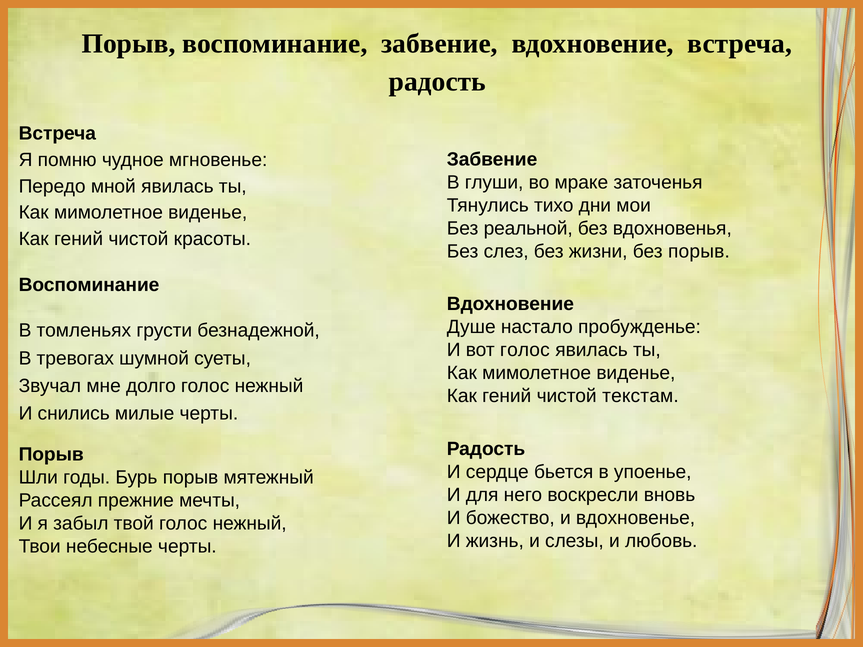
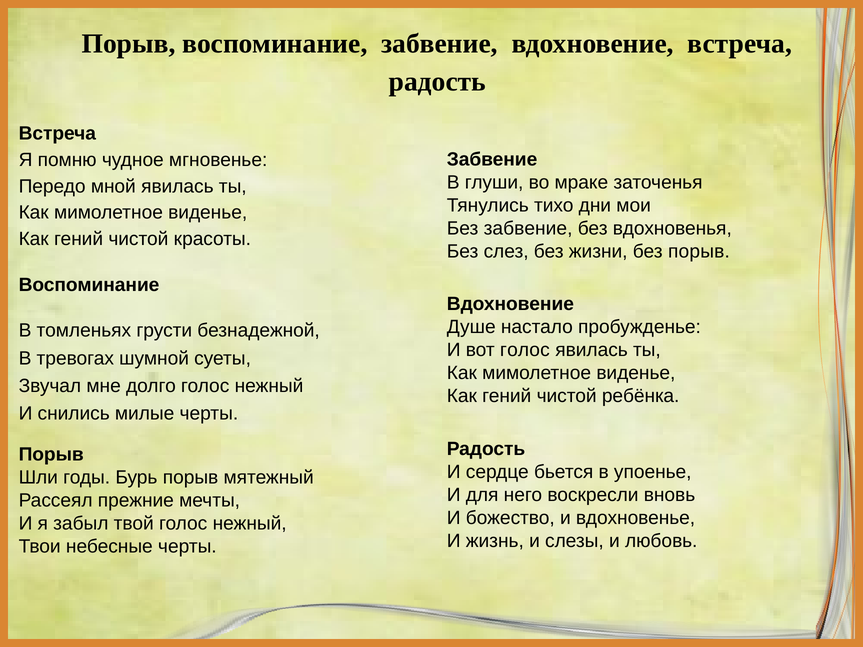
Без реальной: реальной -> забвение
текстам: текстам -> ребёнка
